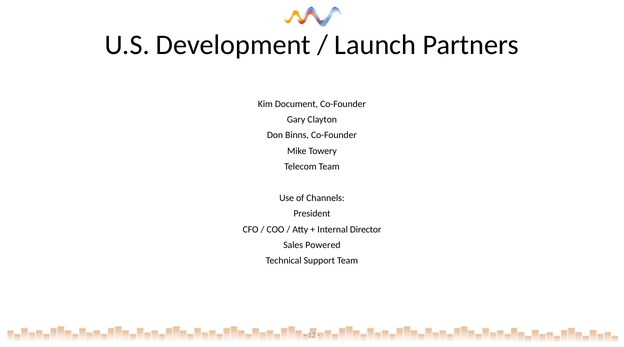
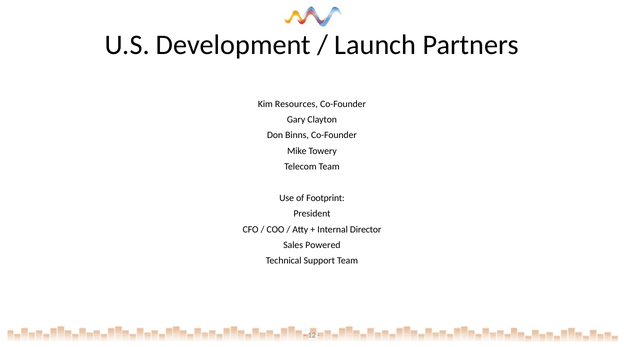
Document: Document -> Resources
Channels: Channels -> Footprint
